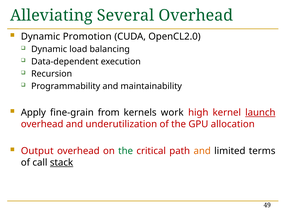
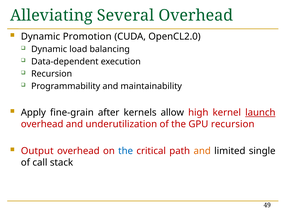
from: from -> after
work: work -> allow
GPU allocation: allocation -> recursion
the at (126, 151) colour: green -> blue
terms: terms -> single
stack underline: present -> none
